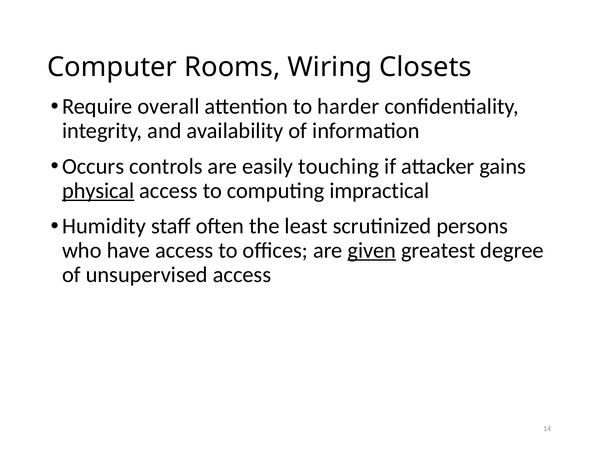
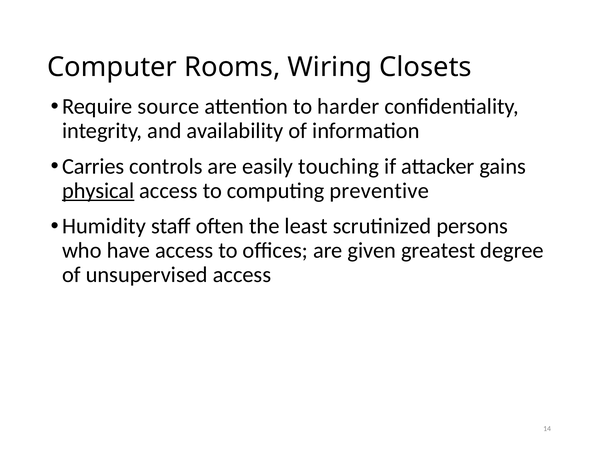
overall: overall -> source
Occurs: Occurs -> Carries
impractical: impractical -> preventive
given underline: present -> none
